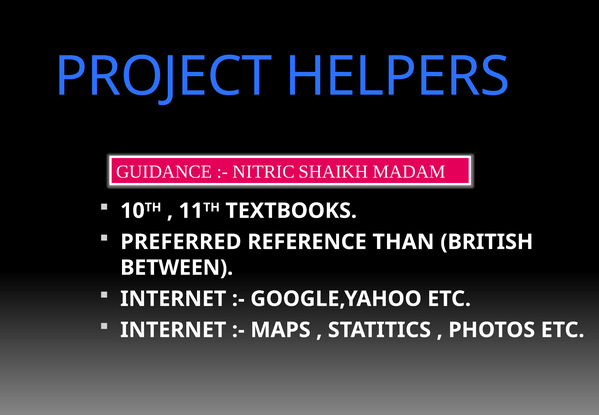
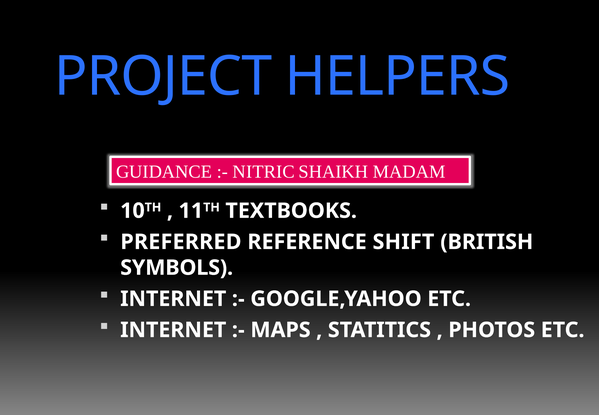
THAN: THAN -> SHIFT
BETWEEN: BETWEEN -> SYMBOLS
